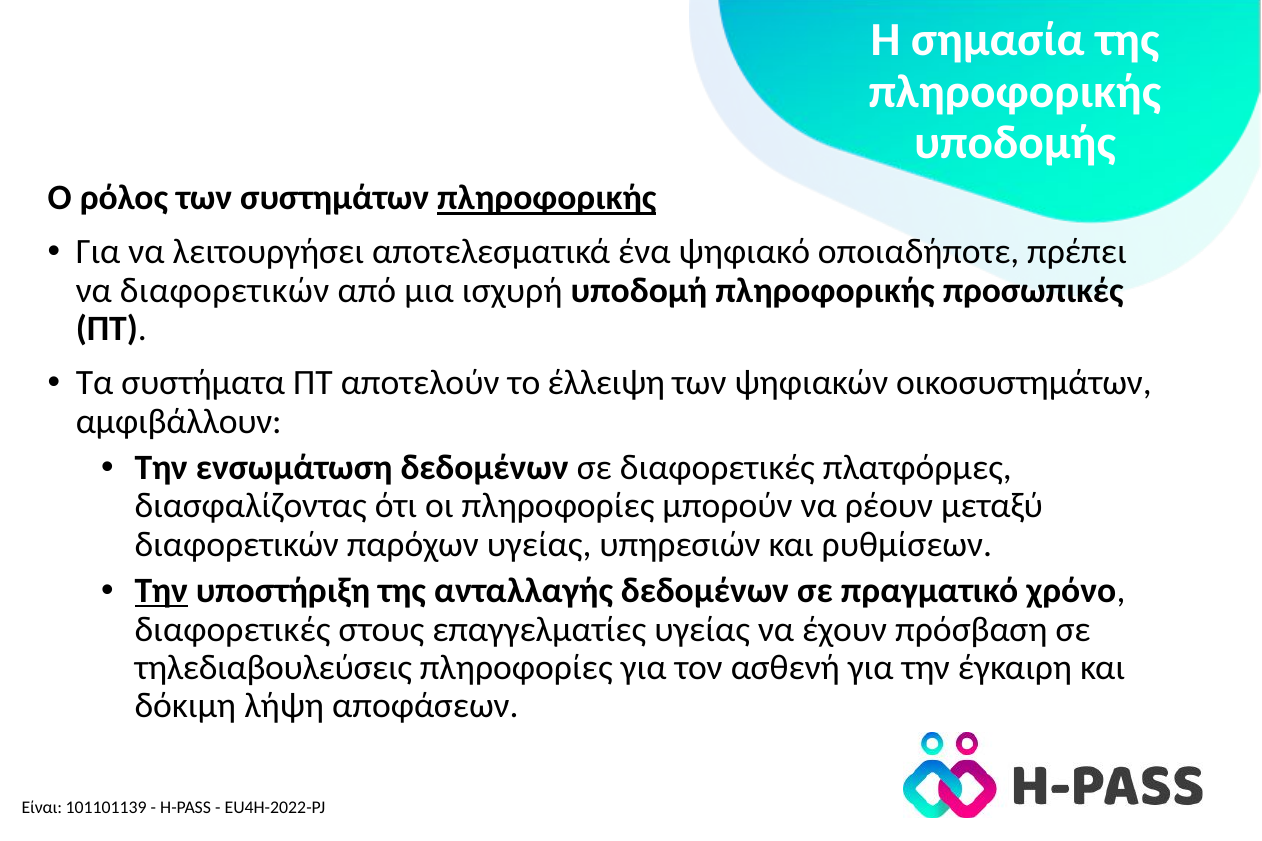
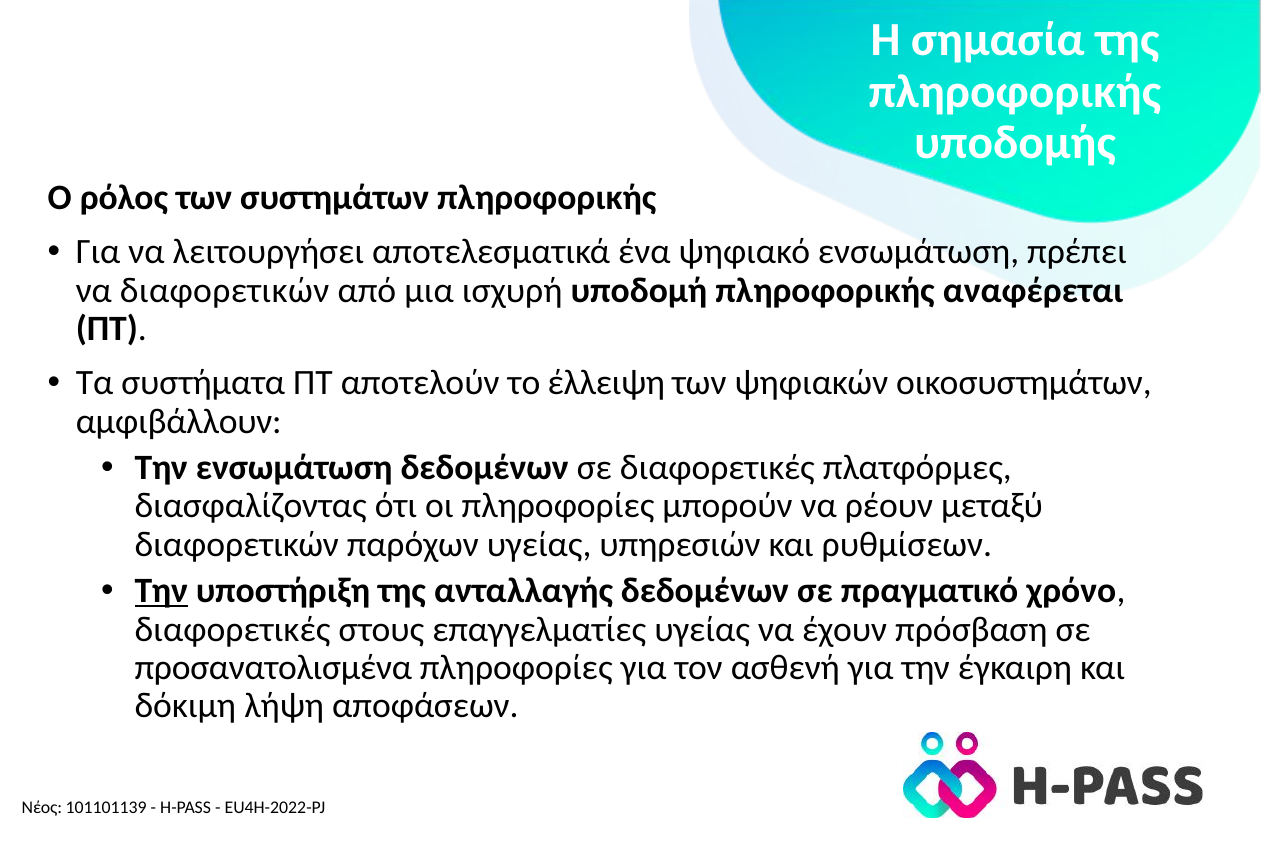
πληροφορικής at (547, 198) underline: present -> none
ψηφιακό οποιαδήποτε: οποιαδήποτε -> ενσωμάτωση
προσωπικές: προσωπικές -> αναφέρεται
τηλεδιαβουλεύσεις: τηλεδιαβουλεύσεις -> προσανατολισμένα
Είναι: Είναι -> Νέος
